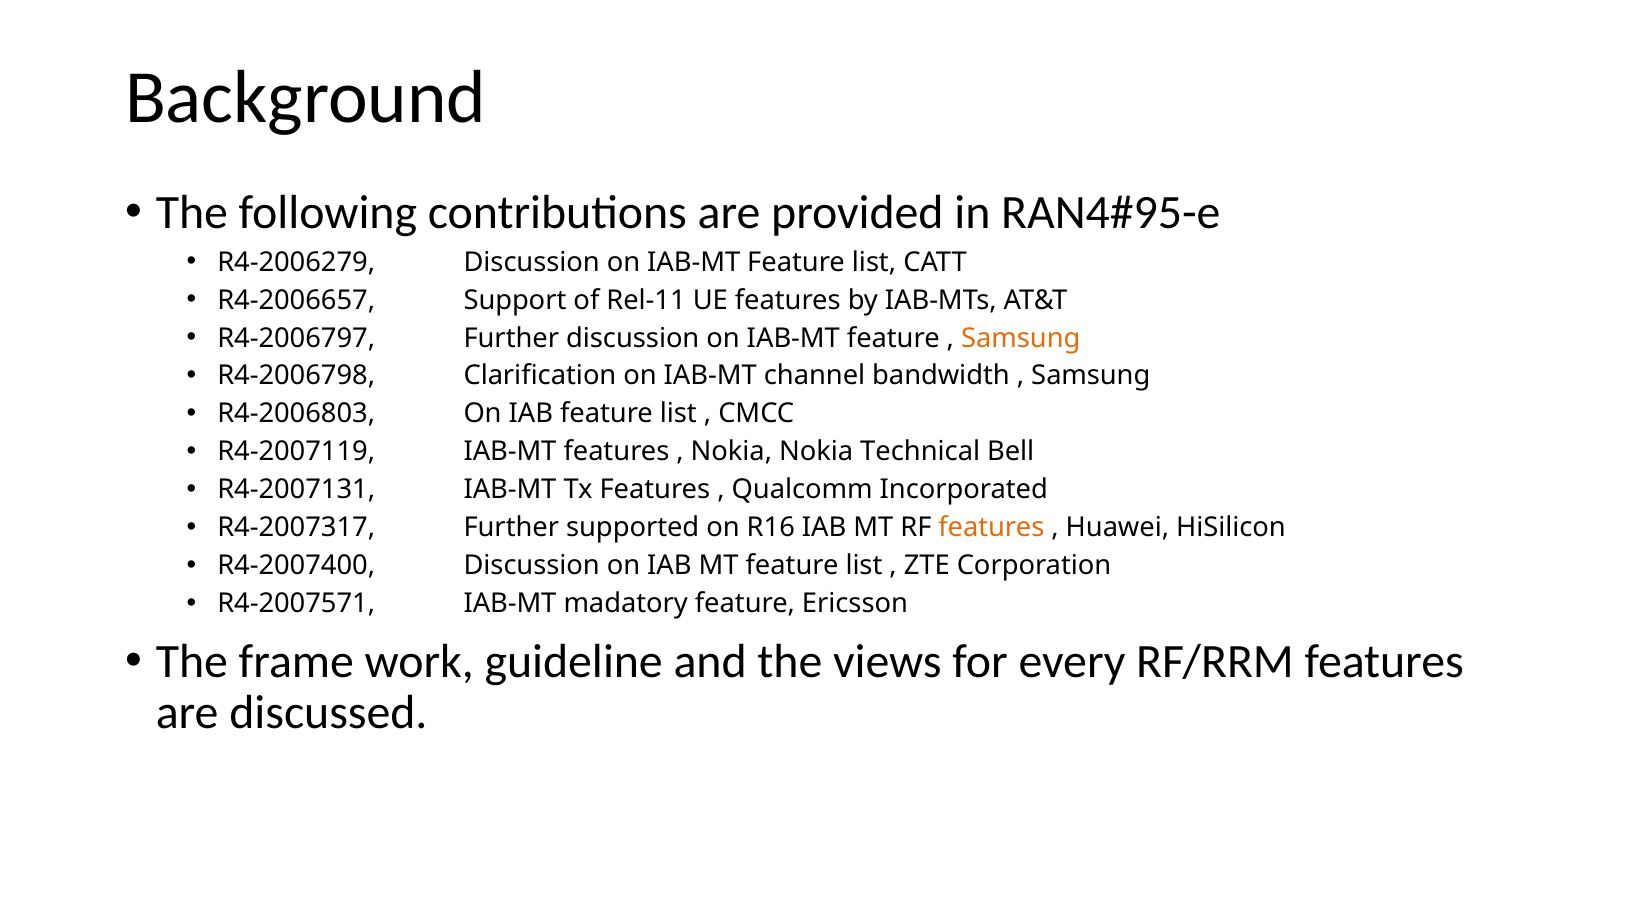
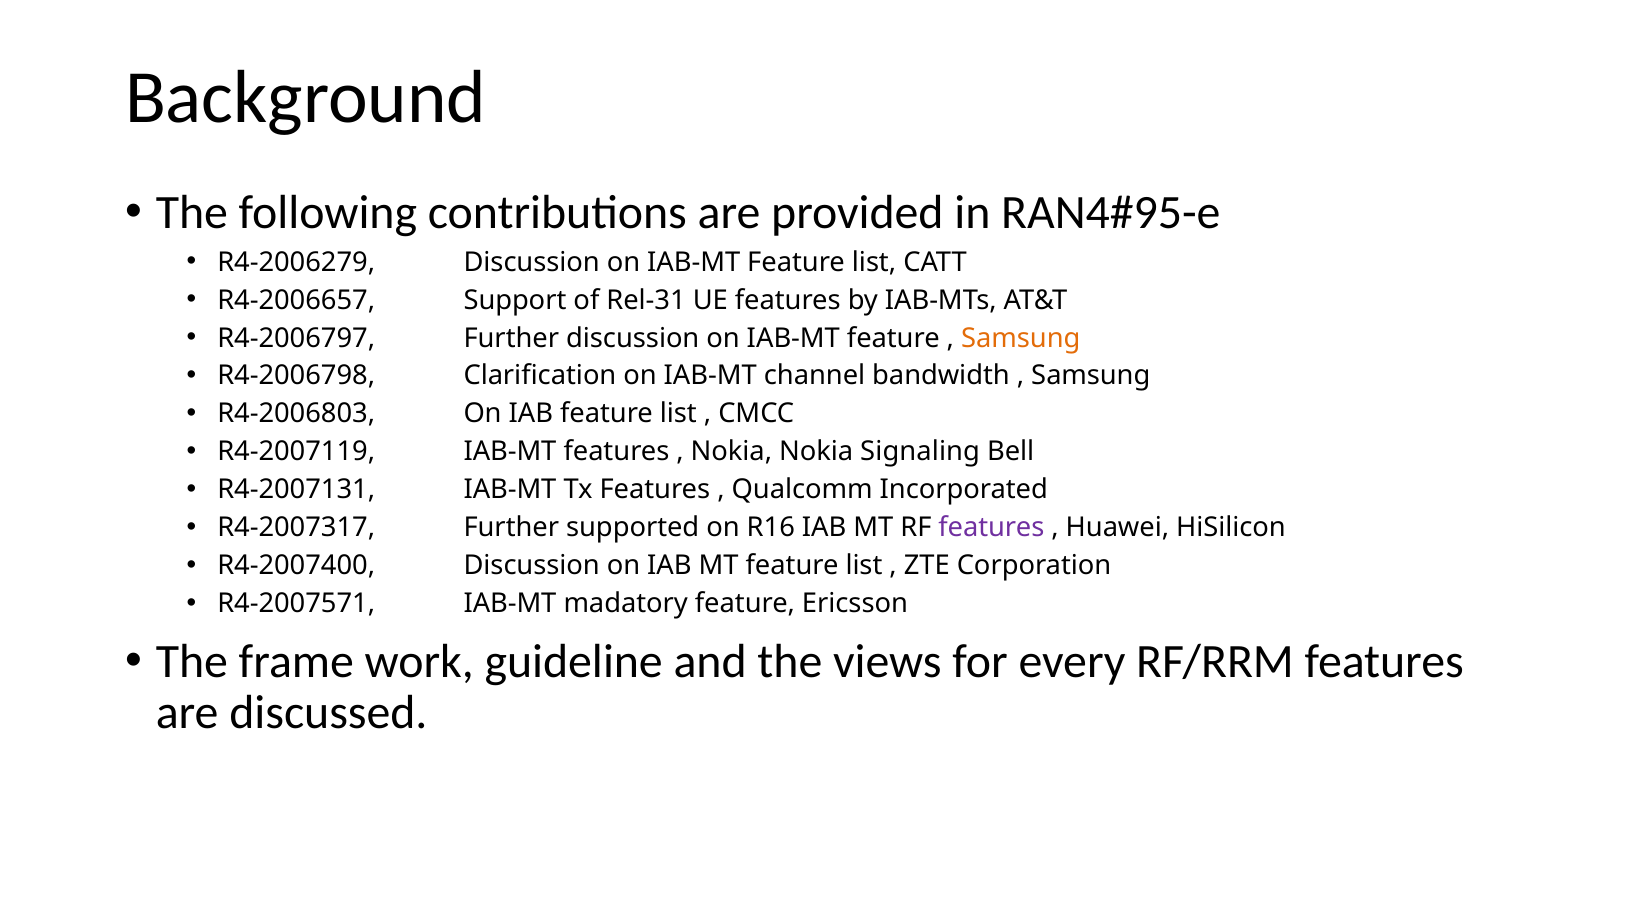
Rel-11: Rel-11 -> Rel-31
Technical: Technical -> Signaling
features at (991, 528) colour: orange -> purple
